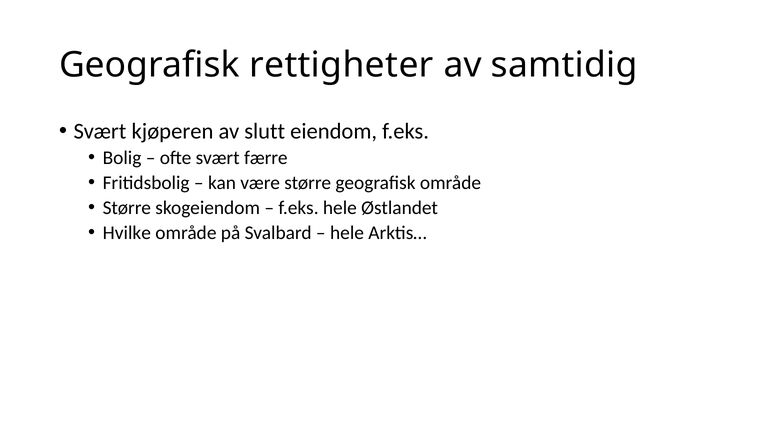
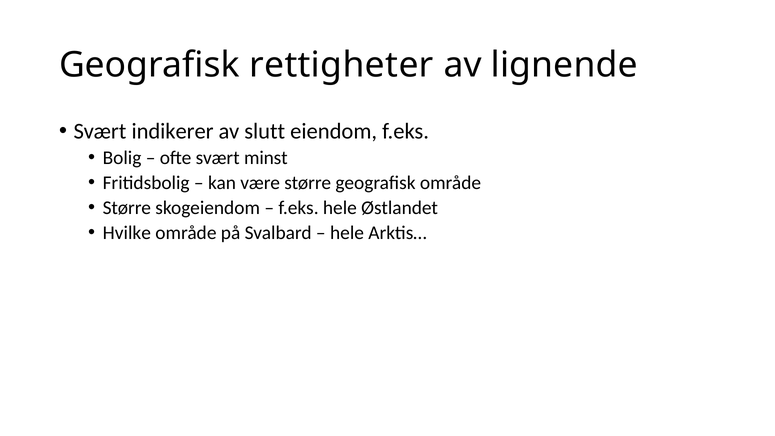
samtidig: samtidig -> lignende
kjøperen: kjøperen -> indikerer
færre: færre -> minst
